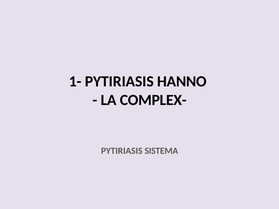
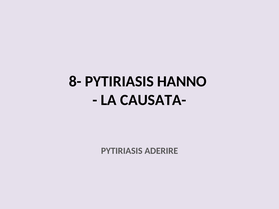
1-: 1- -> 8-
COMPLEX-: COMPLEX- -> CAUSATA-
SISTEMA: SISTEMA -> ADERIRE
